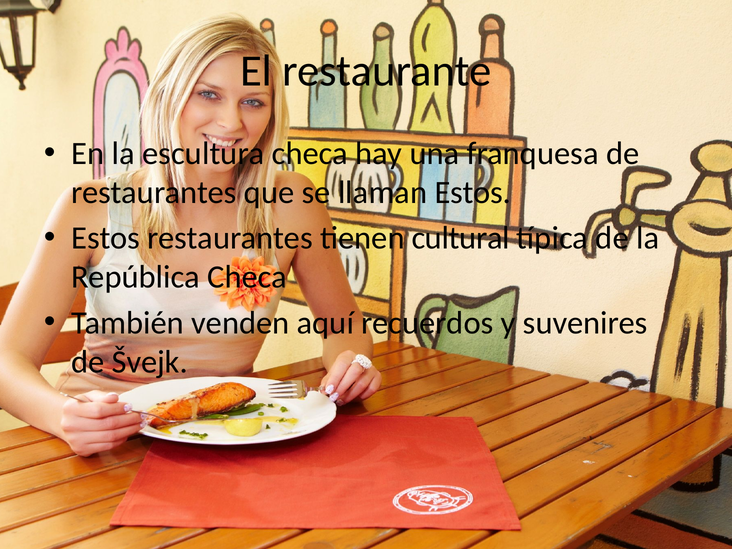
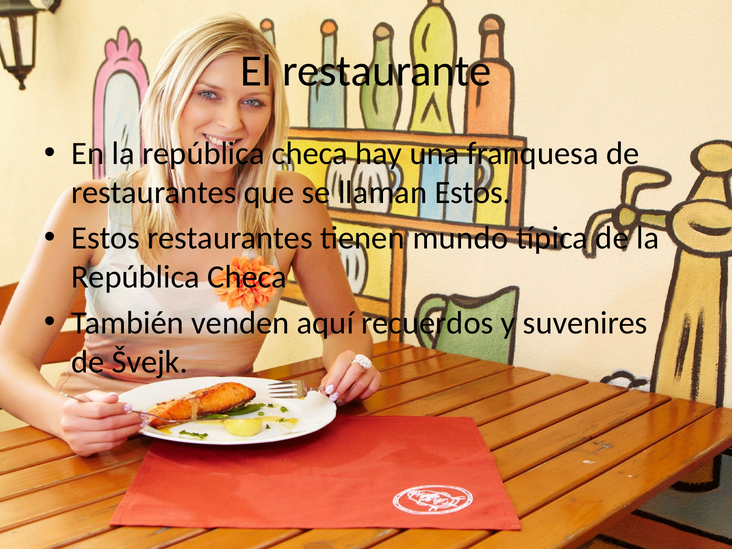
En la escultura: escultura -> república
cultural: cultural -> mundo
